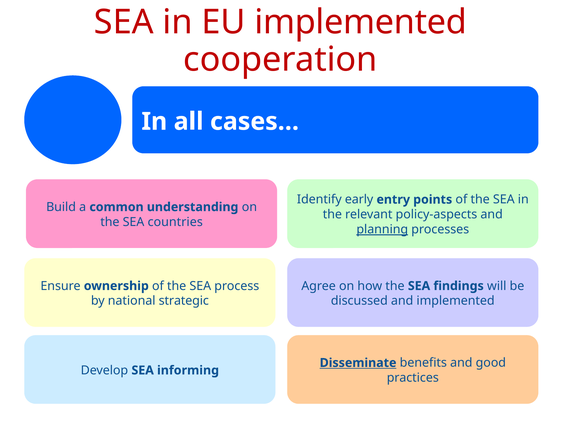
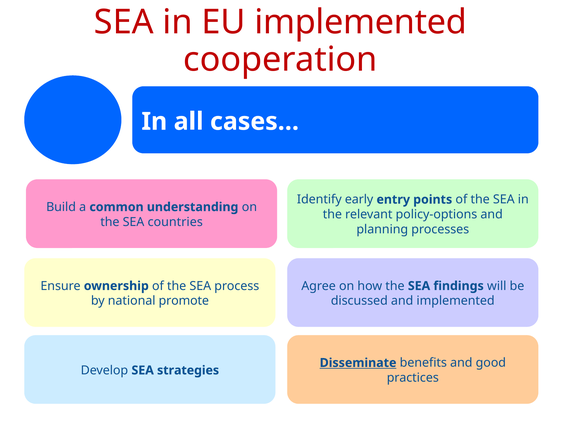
policy-aspects: policy-aspects -> policy-options
planning underline: present -> none
strategic: strategic -> promote
informing: informing -> strategies
